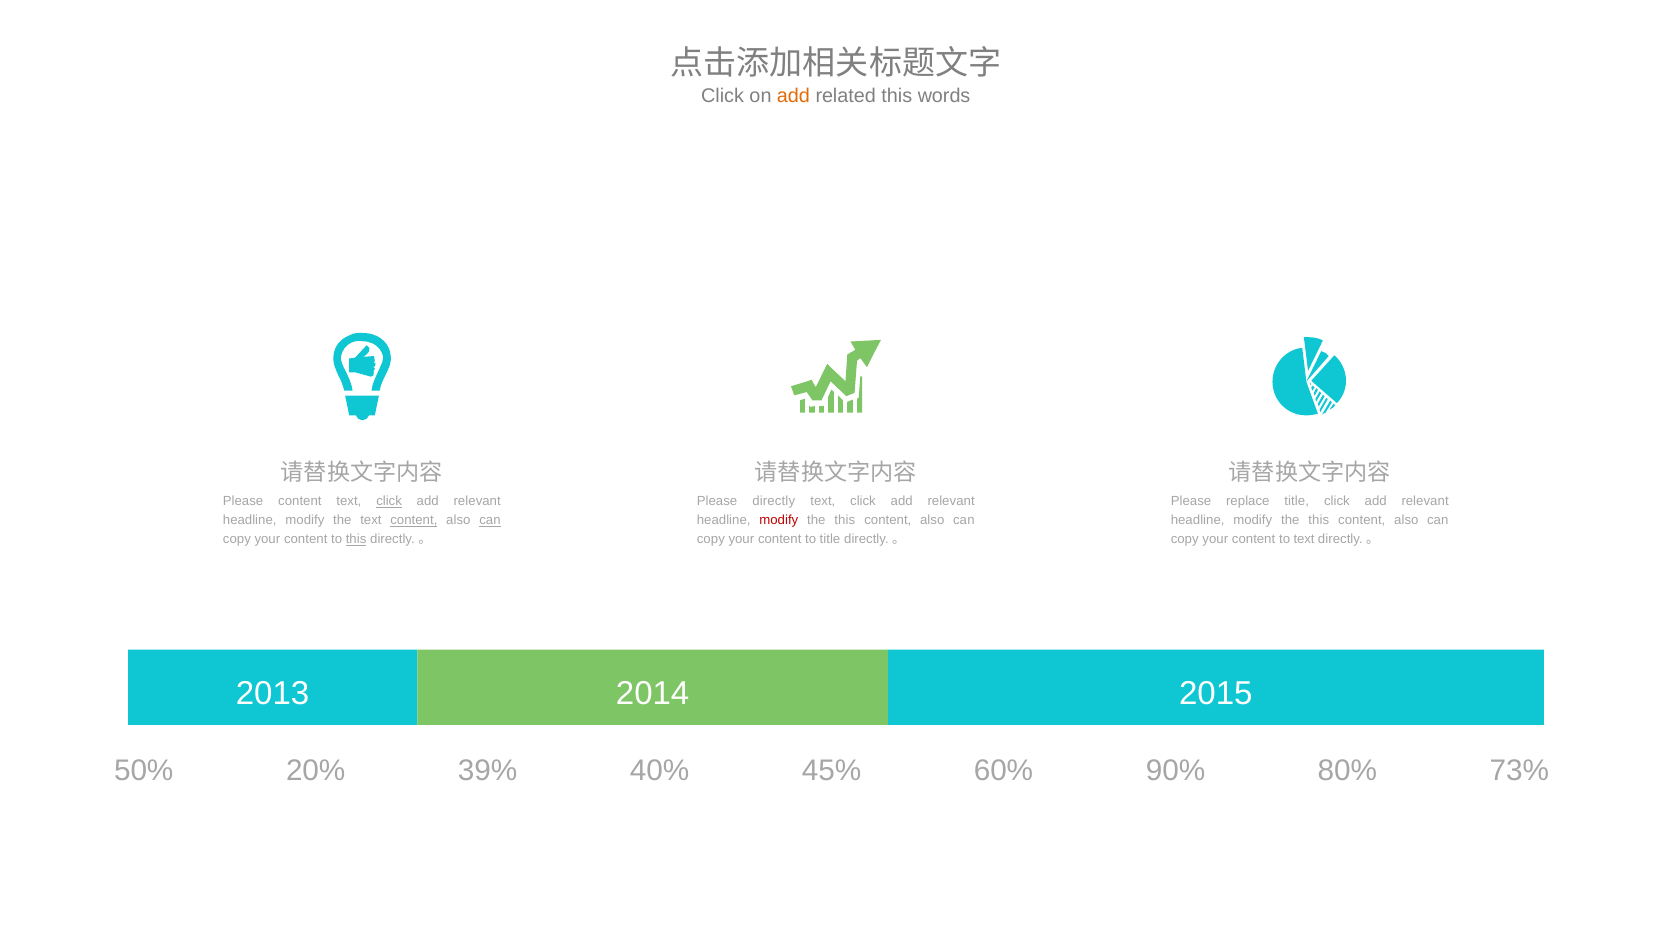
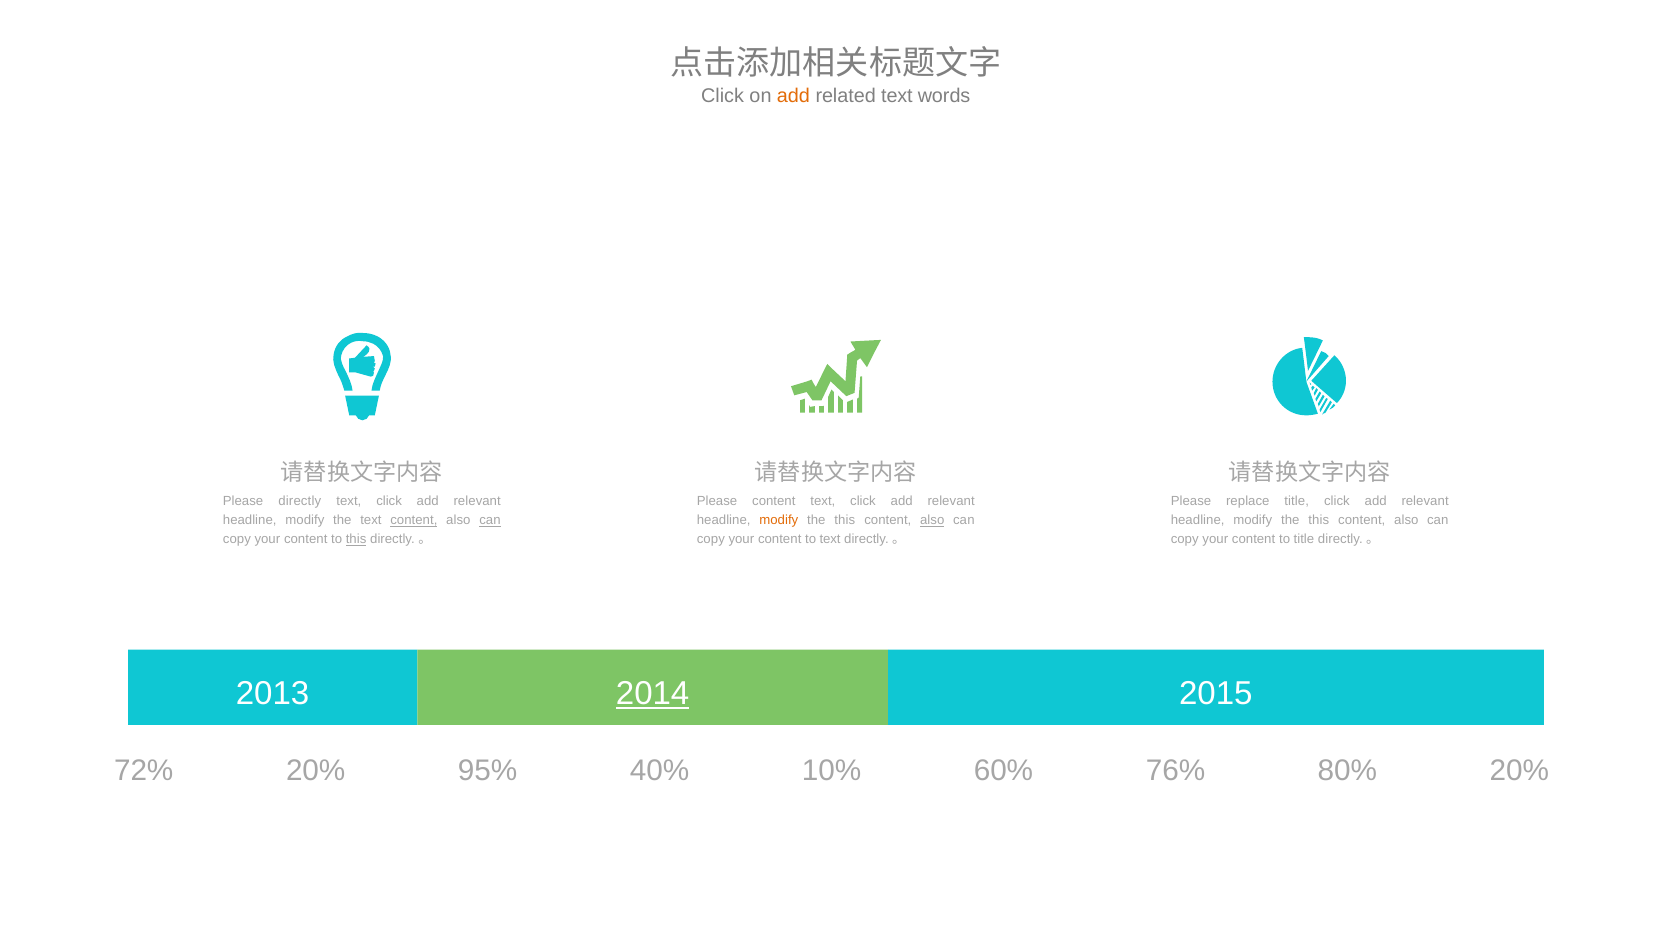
related this: this -> text
Please content: content -> directly
click at (389, 501) underline: present -> none
Please directly: directly -> content
modify at (779, 520) colour: red -> orange
also at (932, 520) underline: none -> present
to title: title -> text
to text: text -> title
2014 underline: none -> present
50%: 50% -> 72%
39%: 39% -> 95%
45%: 45% -> 10%
90%: 90% -> 76%
80% 73%: 73% -> 20%
